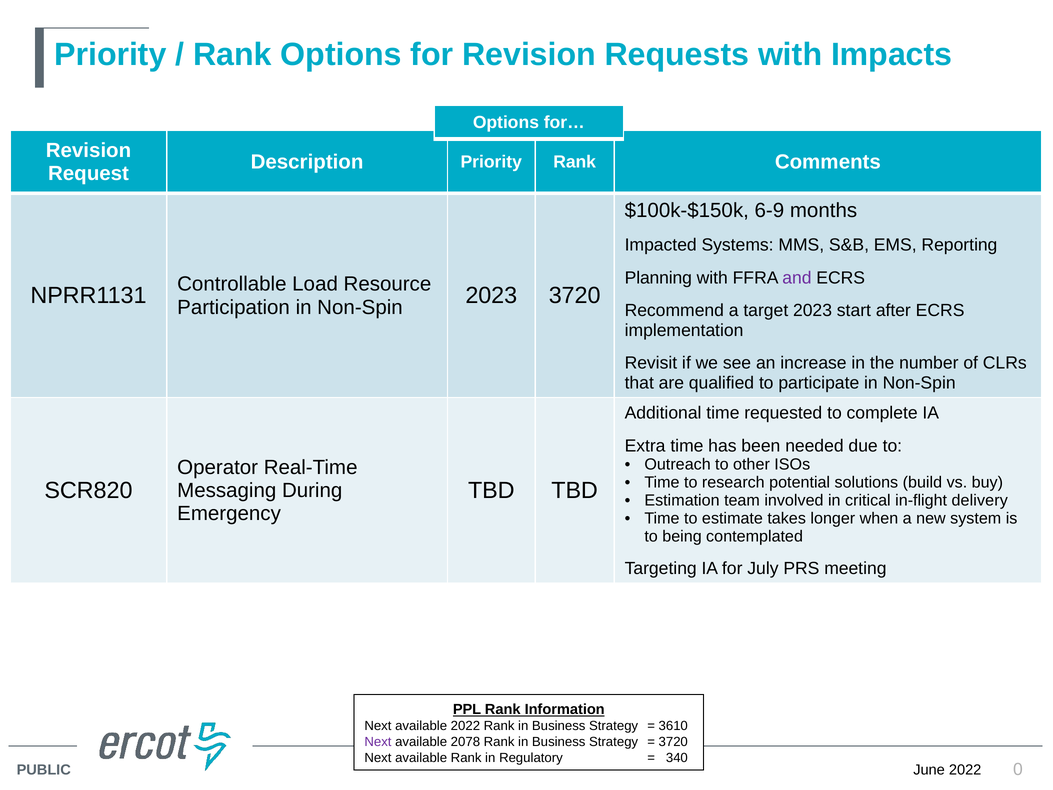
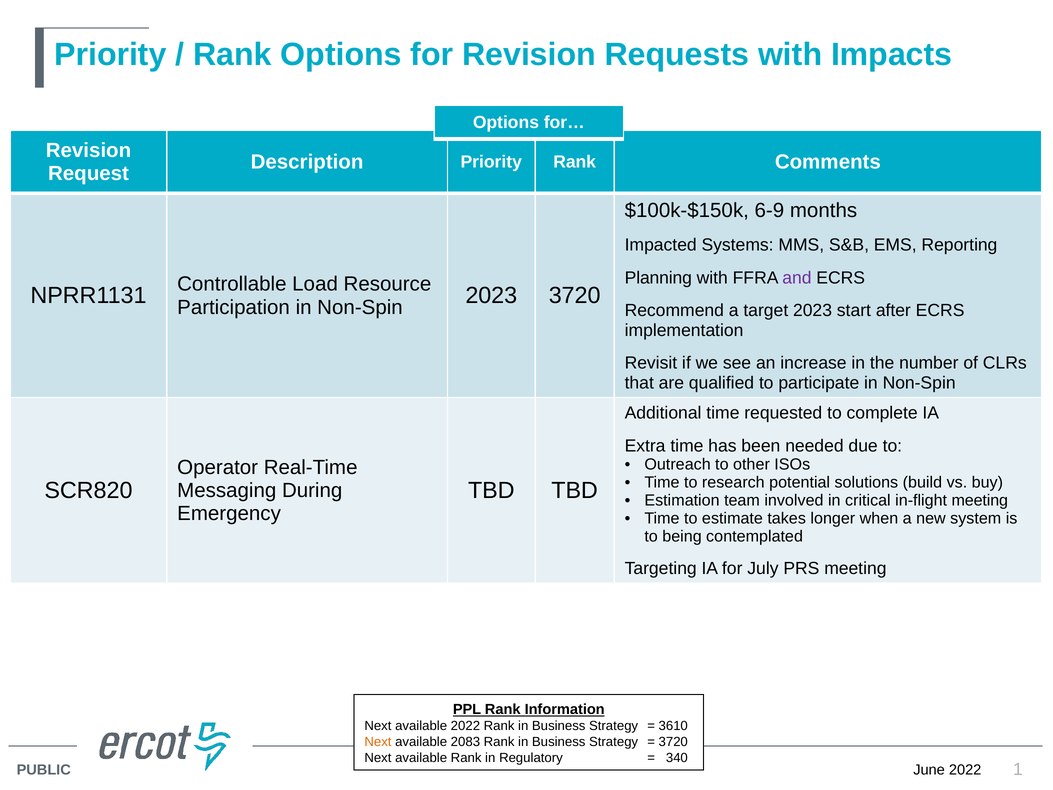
in-flight delivery: delivery -> meeting
Next at (378, 742) colour: purple -> orange
2078: 2078 -> 2083
0: 0 -> 1
